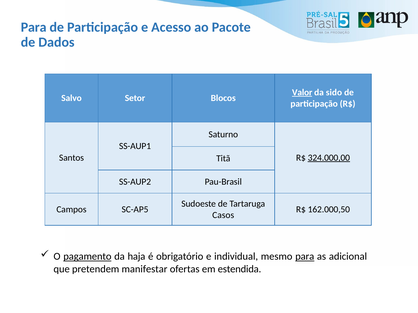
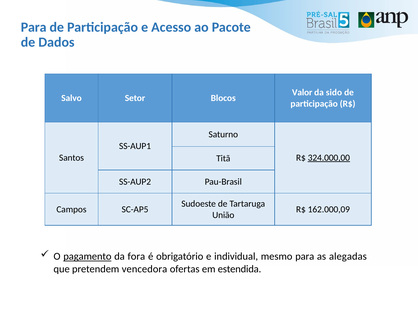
Valor underline: present -> none
162.000,50: 162.000,50 -> 162.000,09
Casos: Casos -> União
haja: haja -> fora
para at (305, 257) underline: present -> none
adicional: adicional -> alegadas
manifestar: manifestar -> vencedora
